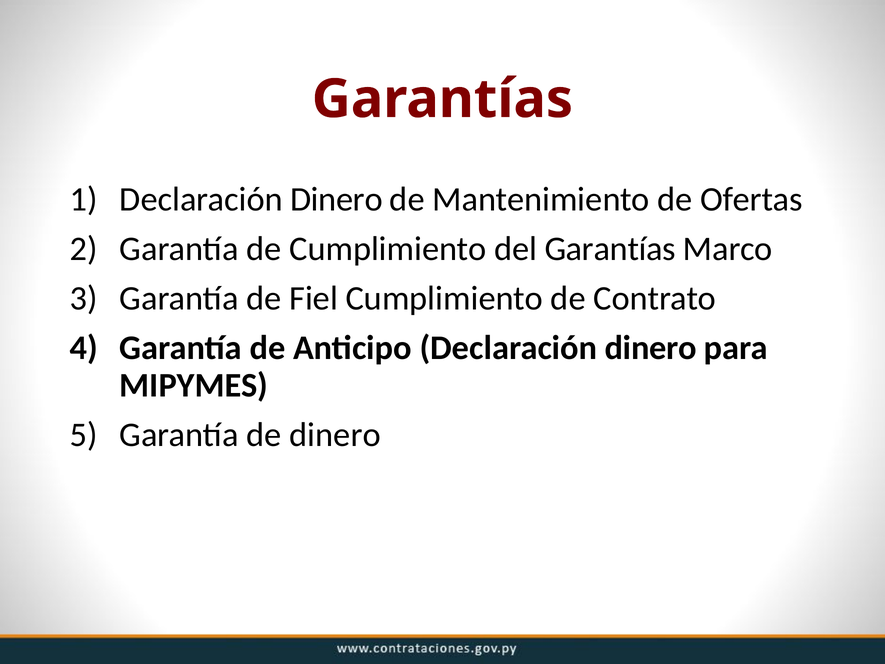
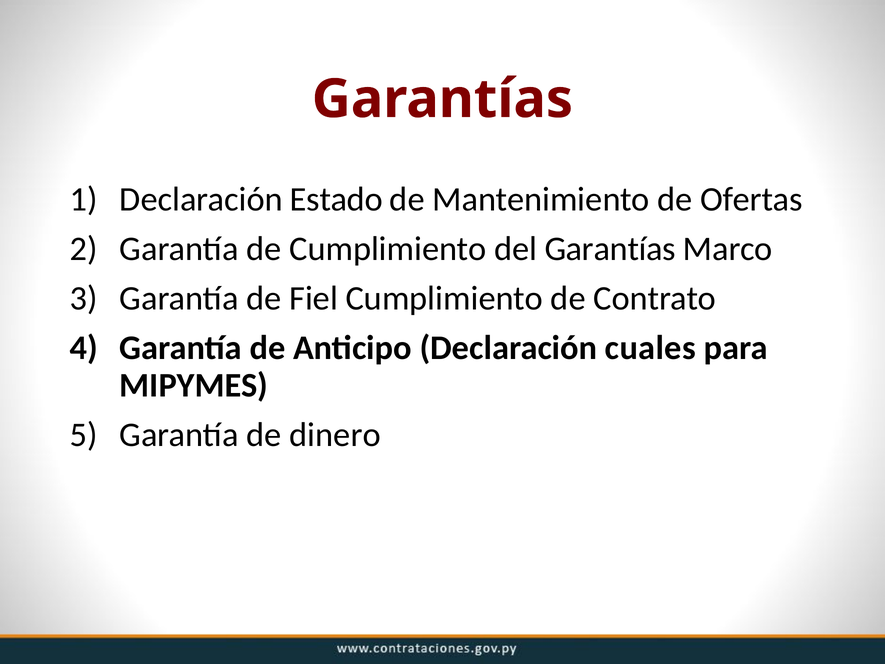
Dinero at (336, 200): Dinero -> Estado
Anticipo Declaración dinero: dinero -> cuales
